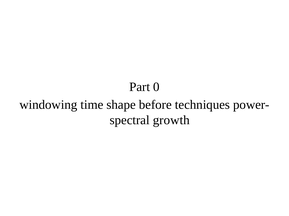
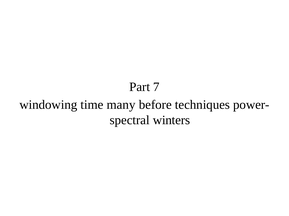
0: 0 -> 7
shape: shape -> many
growth: growth -> winters
